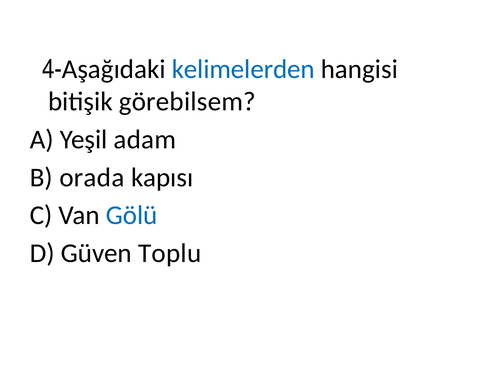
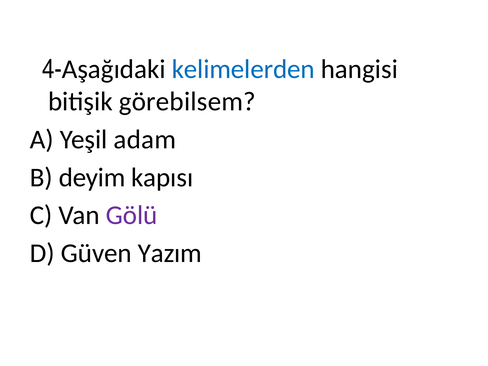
orada: orada -> deyim
Gölü colour: blue -> purple
Toplu: Toplu -> Yazım
